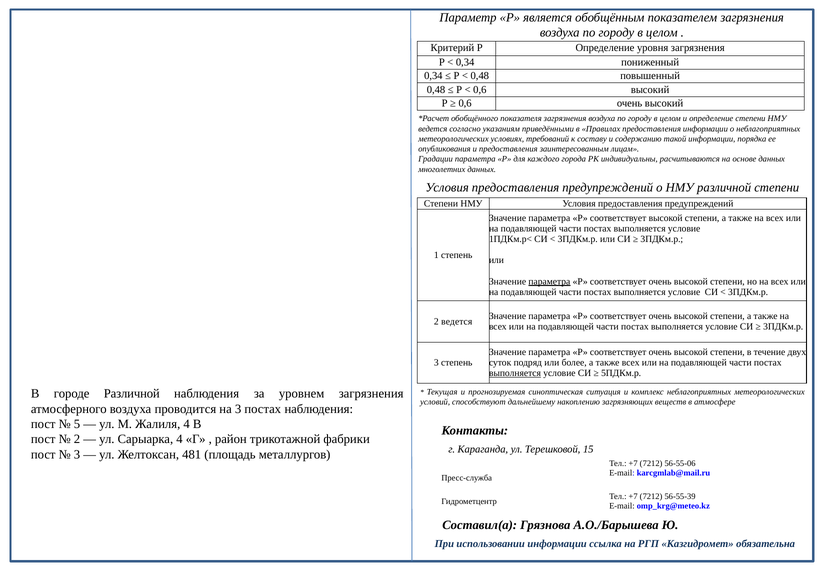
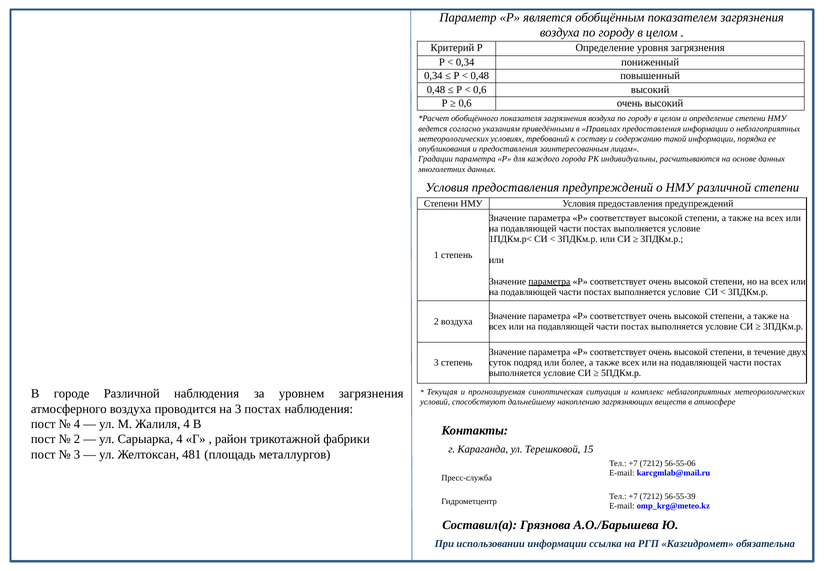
2 ведется: ведется -> воздуха
выполняется at (515, 373) underline: present -> none
5 at (77, 424): 5 -> 4
